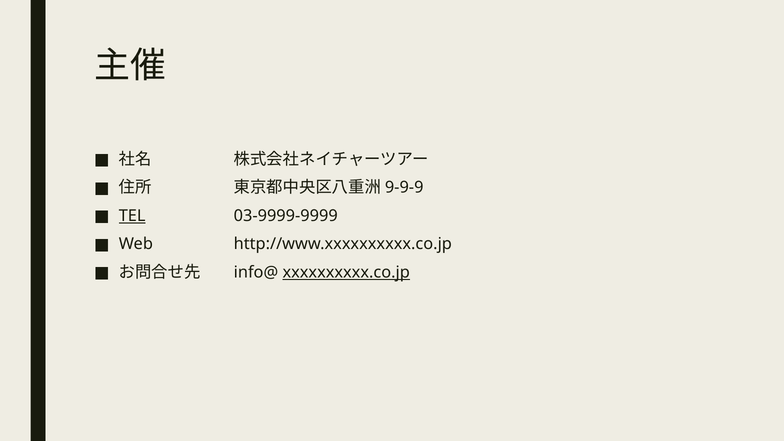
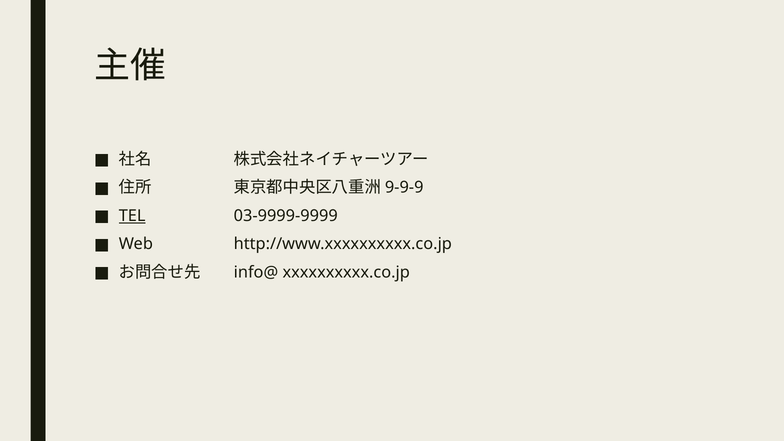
xxxxxxxxxx.co.jp underline: present -> none
